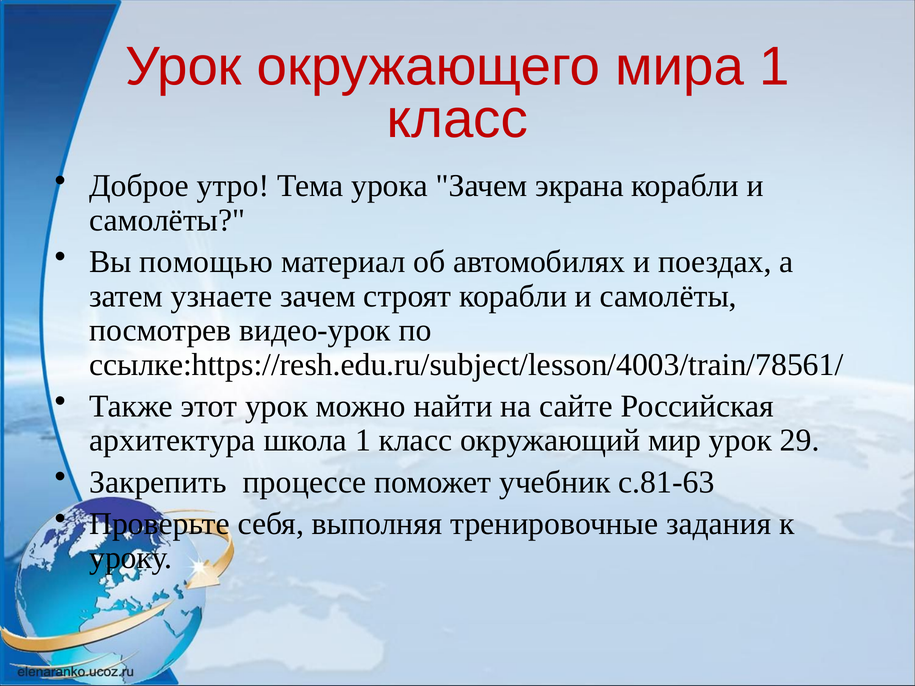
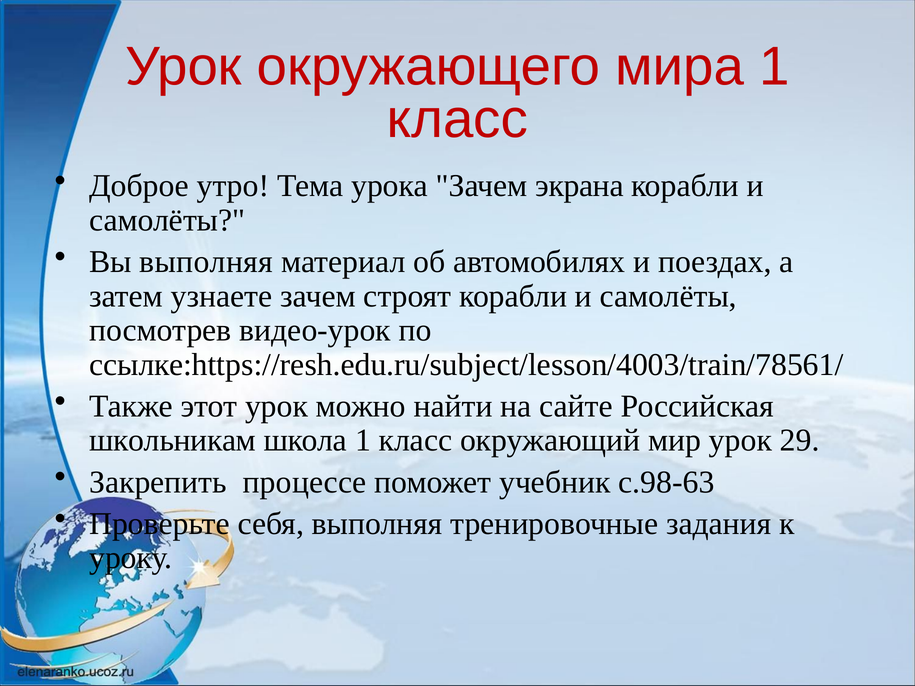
Вы помощью: помощью -> выполняя
архитектура: архитектура -> школьникам
с.81-63: с.81-63 -> с.98-63
